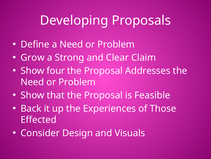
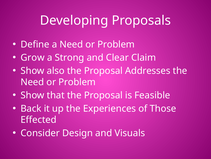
four: four -> also
